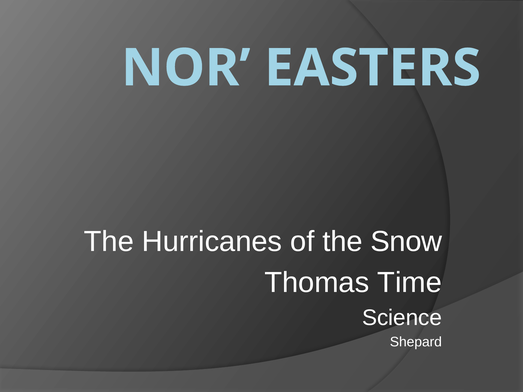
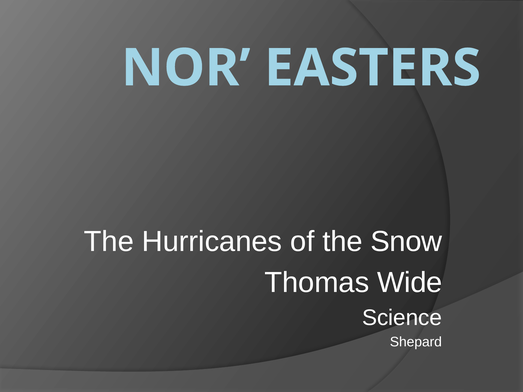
Time: Time -> Wide
